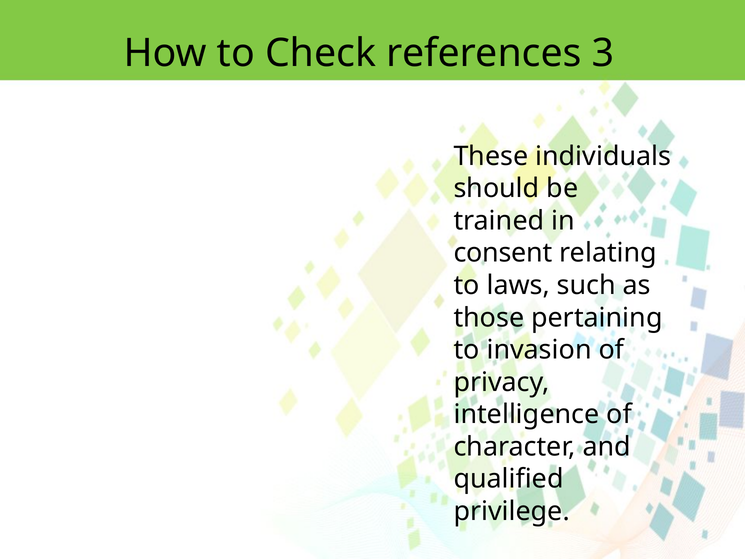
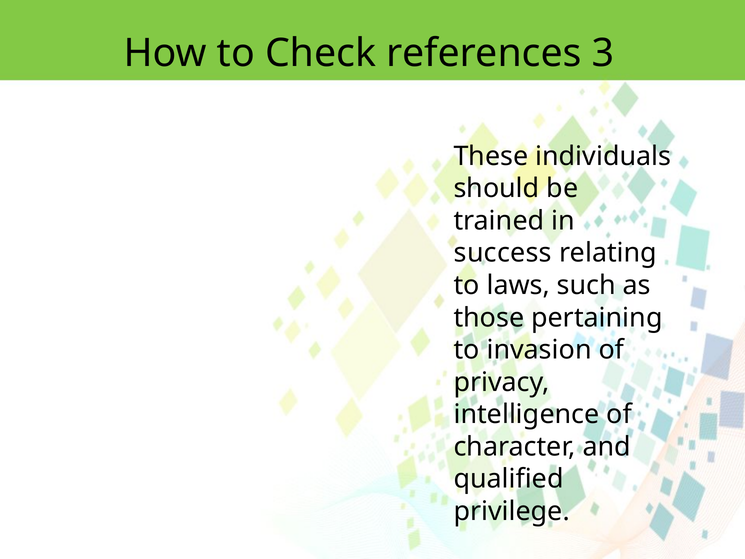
consent: consent -> success
